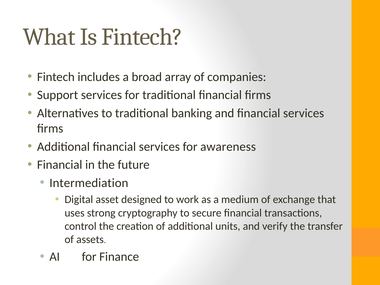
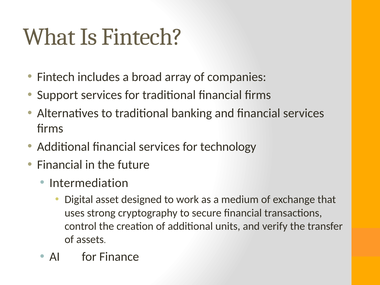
awareness: awareness -> technology
